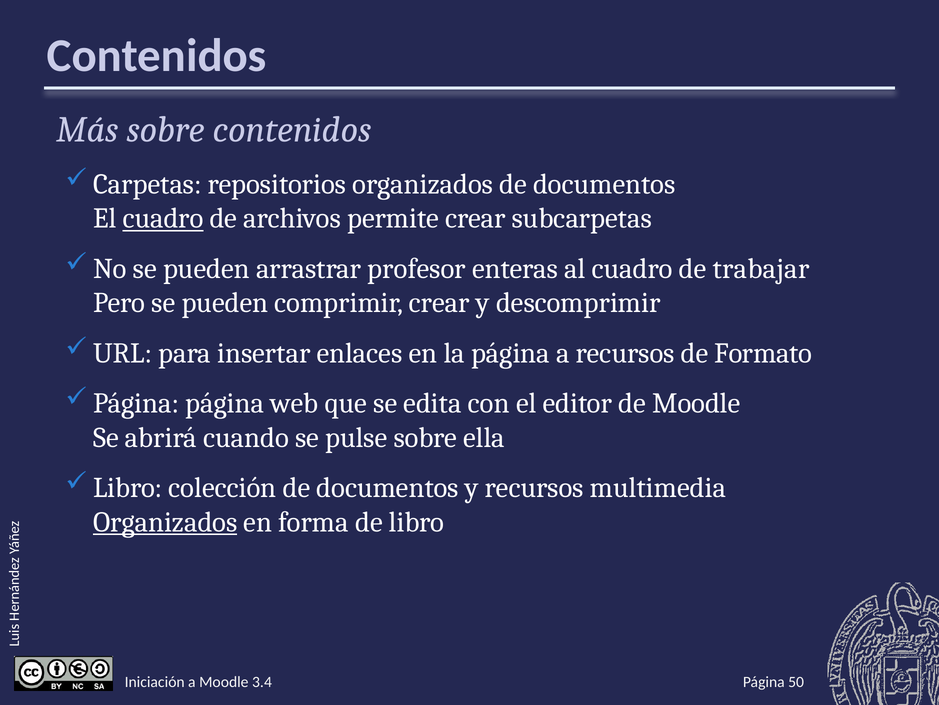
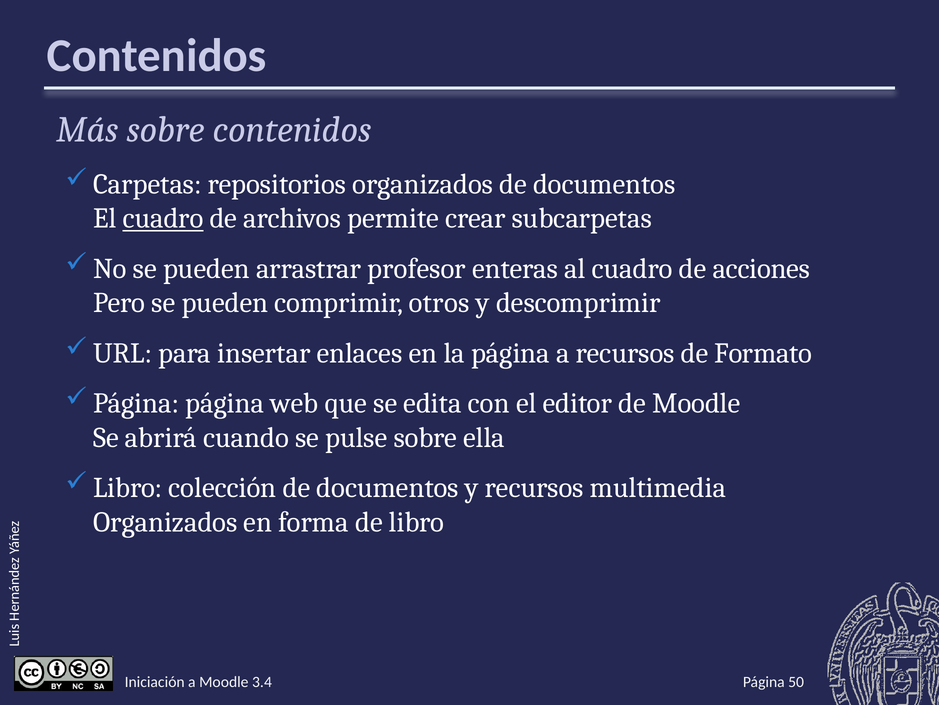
trabajar: trabajar -> acciones
comprimir crear: crear -> otros
Organizados at (165, 521) underline: present -> none
